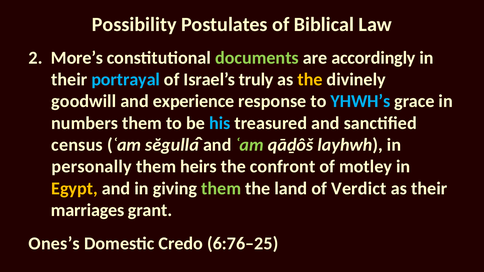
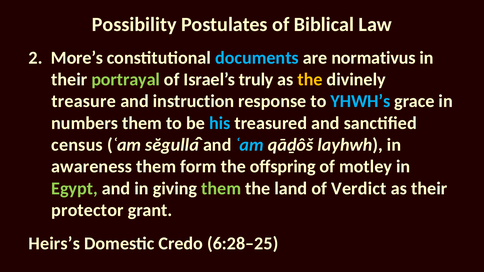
documents colour: light green -> light blue
accordingly: accordingly -> normativus
portrayal colour: light blue -> light green
goodwill: goodwill -> treasure
experience: experience -> instruction
ʿam at (250, 145) colour: light green -> light blue
personally: personally -> awareness
heirs: heirs -> form
confront: confront -> offspring
Egypt colour: yellow -> light green
marriages: marriages -> protector
Ones’s: Ones’s -> Heirs’s
6:76–25: 6:76–25 -> 6:28–25
